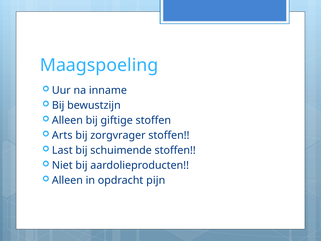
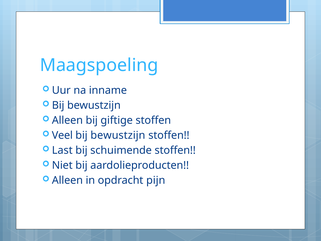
Arts: Arts -> Veel
zorgvrager at (118, 135): zorgvrager -> bewustzijn
